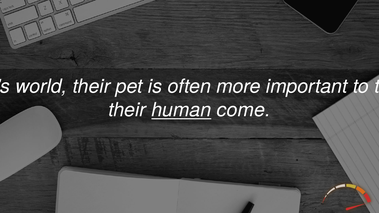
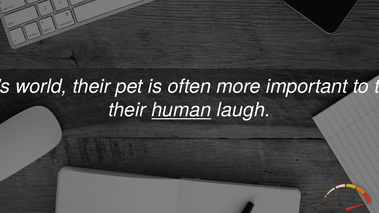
come: come -> laugh
